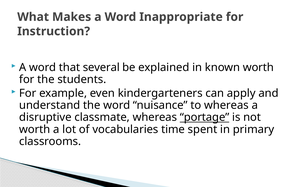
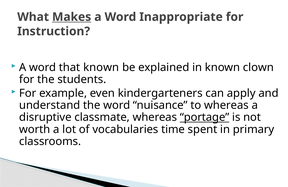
Makes underline: none -> present
that several: several -> known
known worth: worth -> clown
